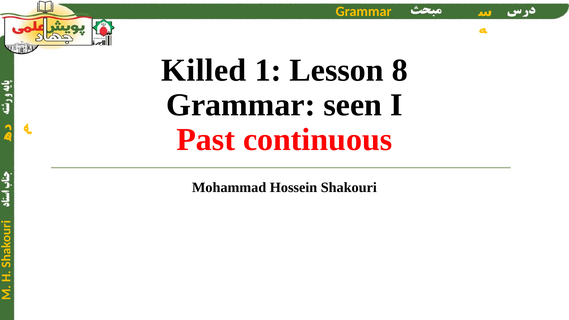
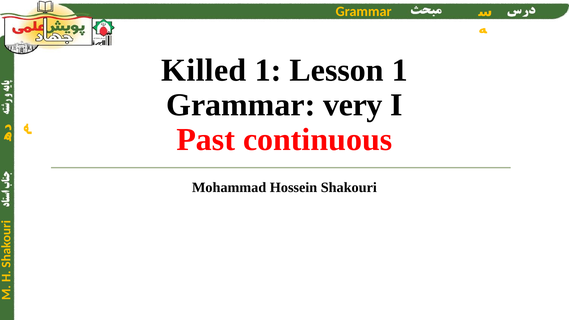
Lesson 8: 8 -> 1
seen: seen -> very
